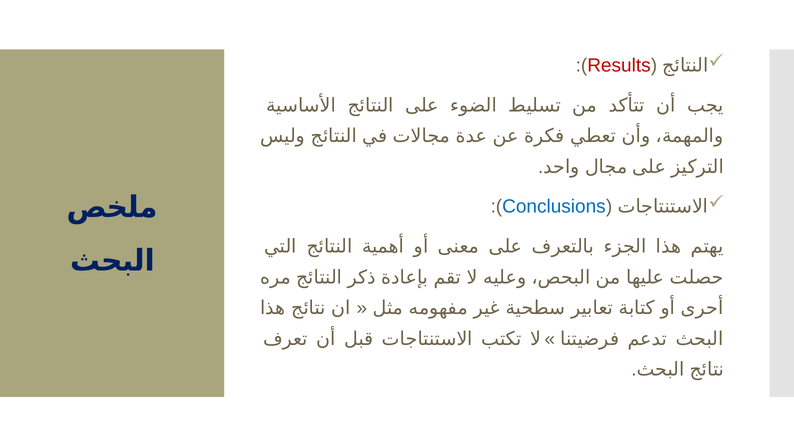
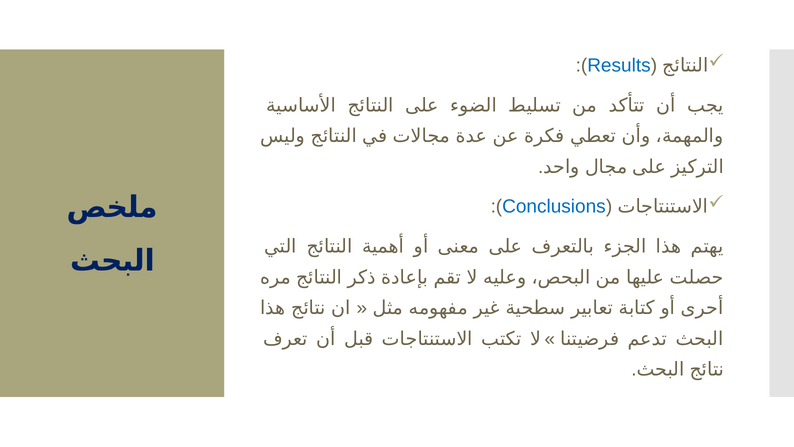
Results colour: red -> blue
